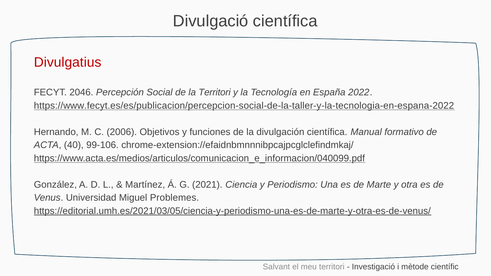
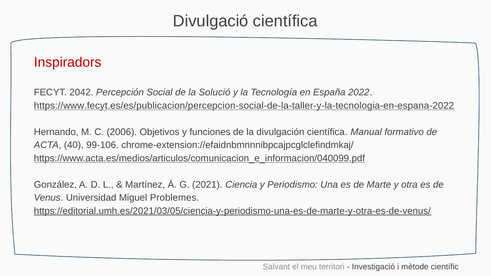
Divulgatius: Divulgatius -> Inspiradors
2046: 2046 -> 2042
la Territori: Territori -> Solució
